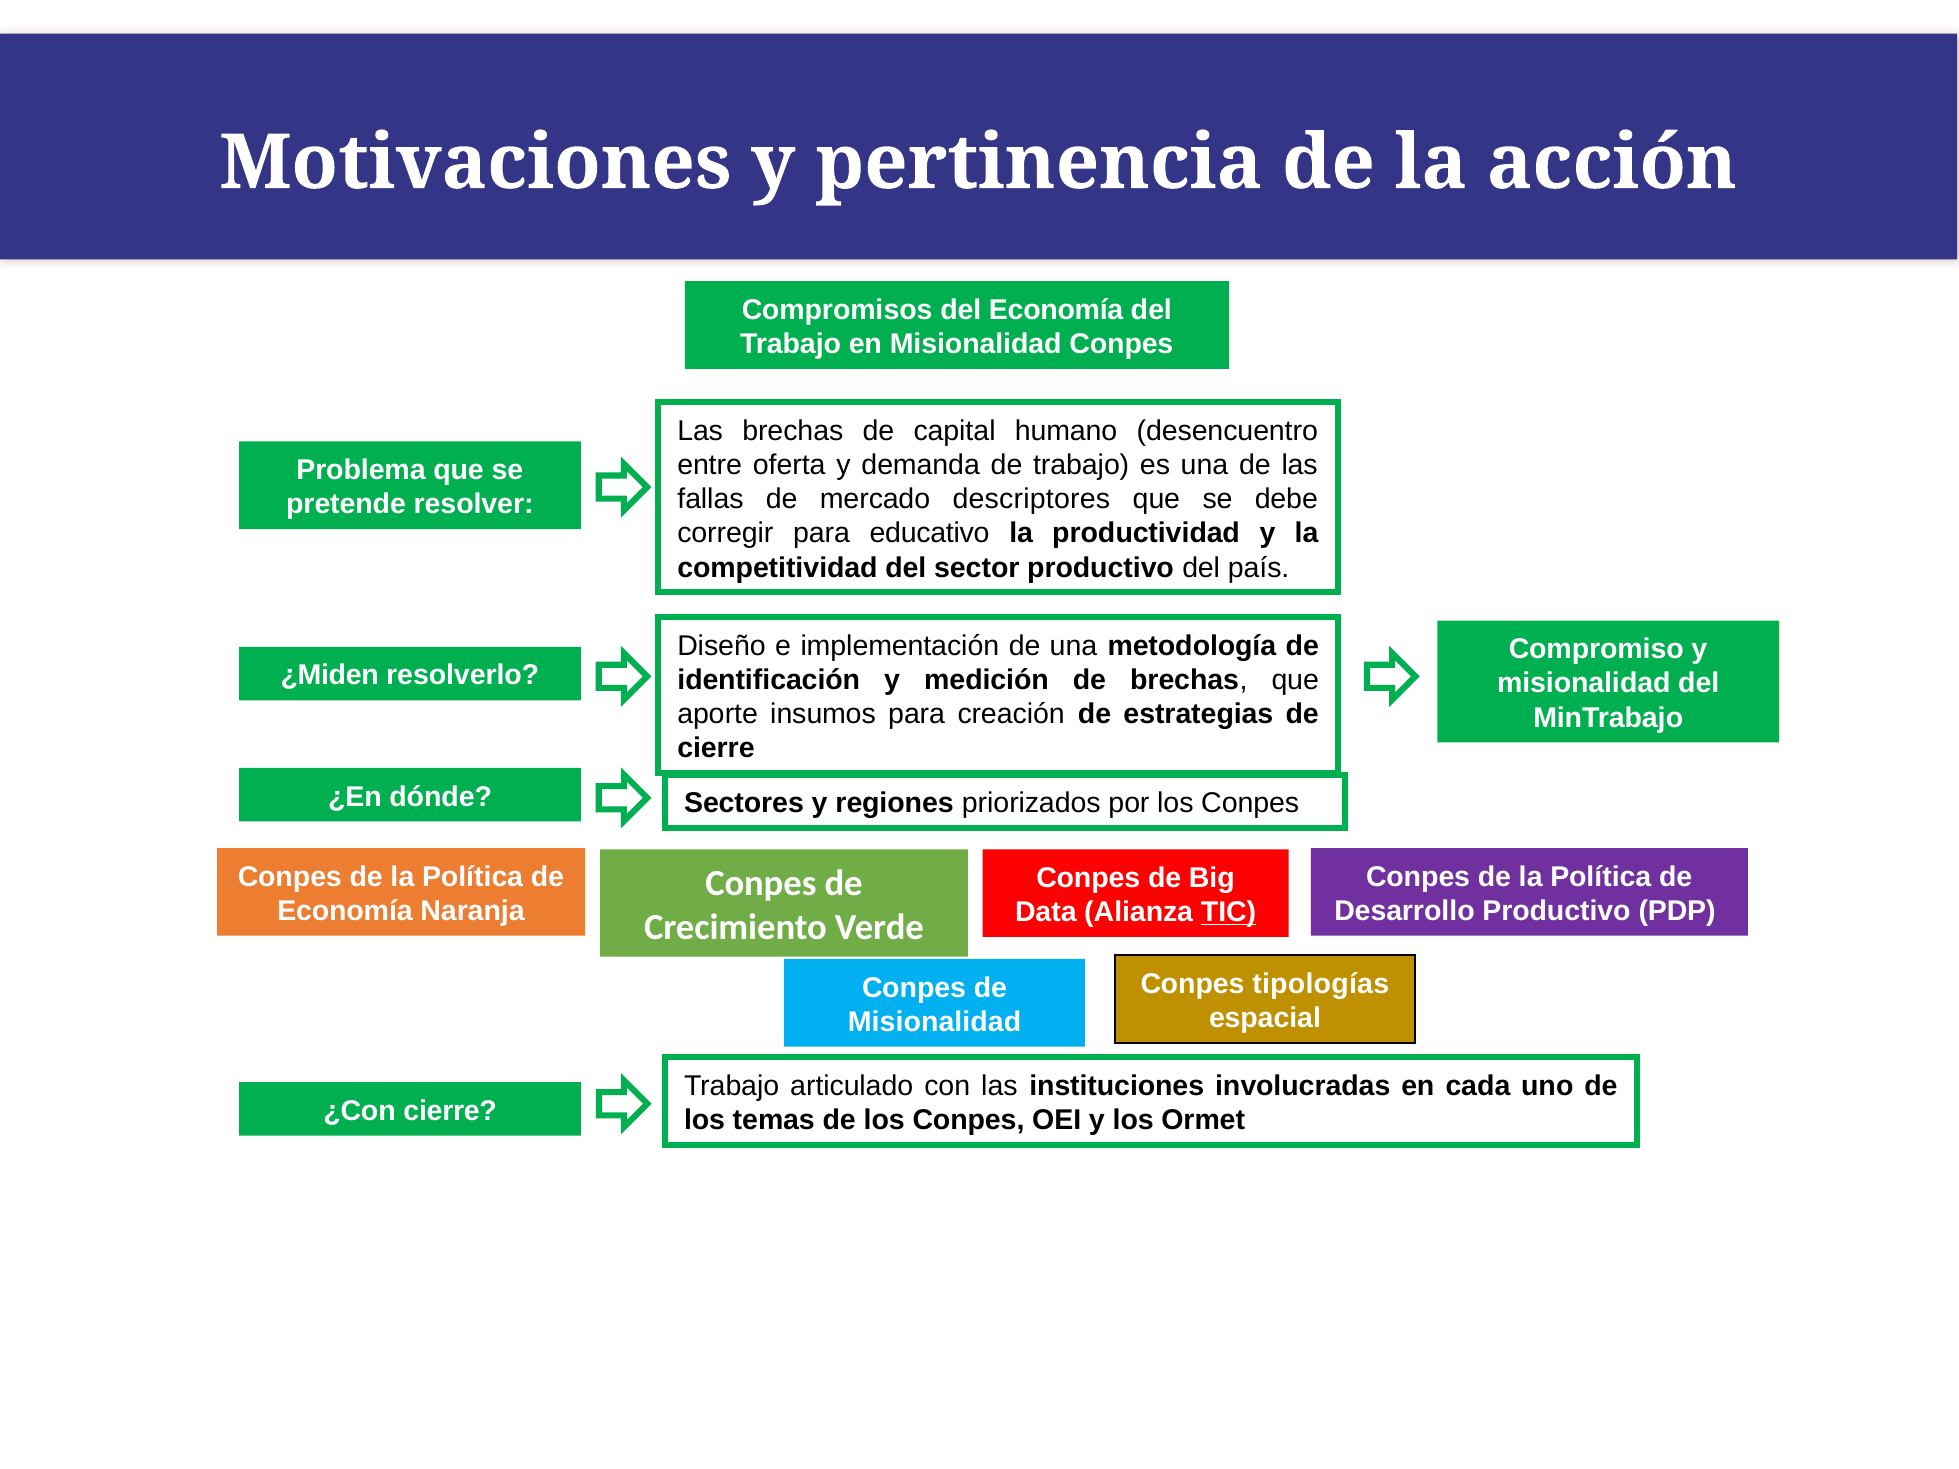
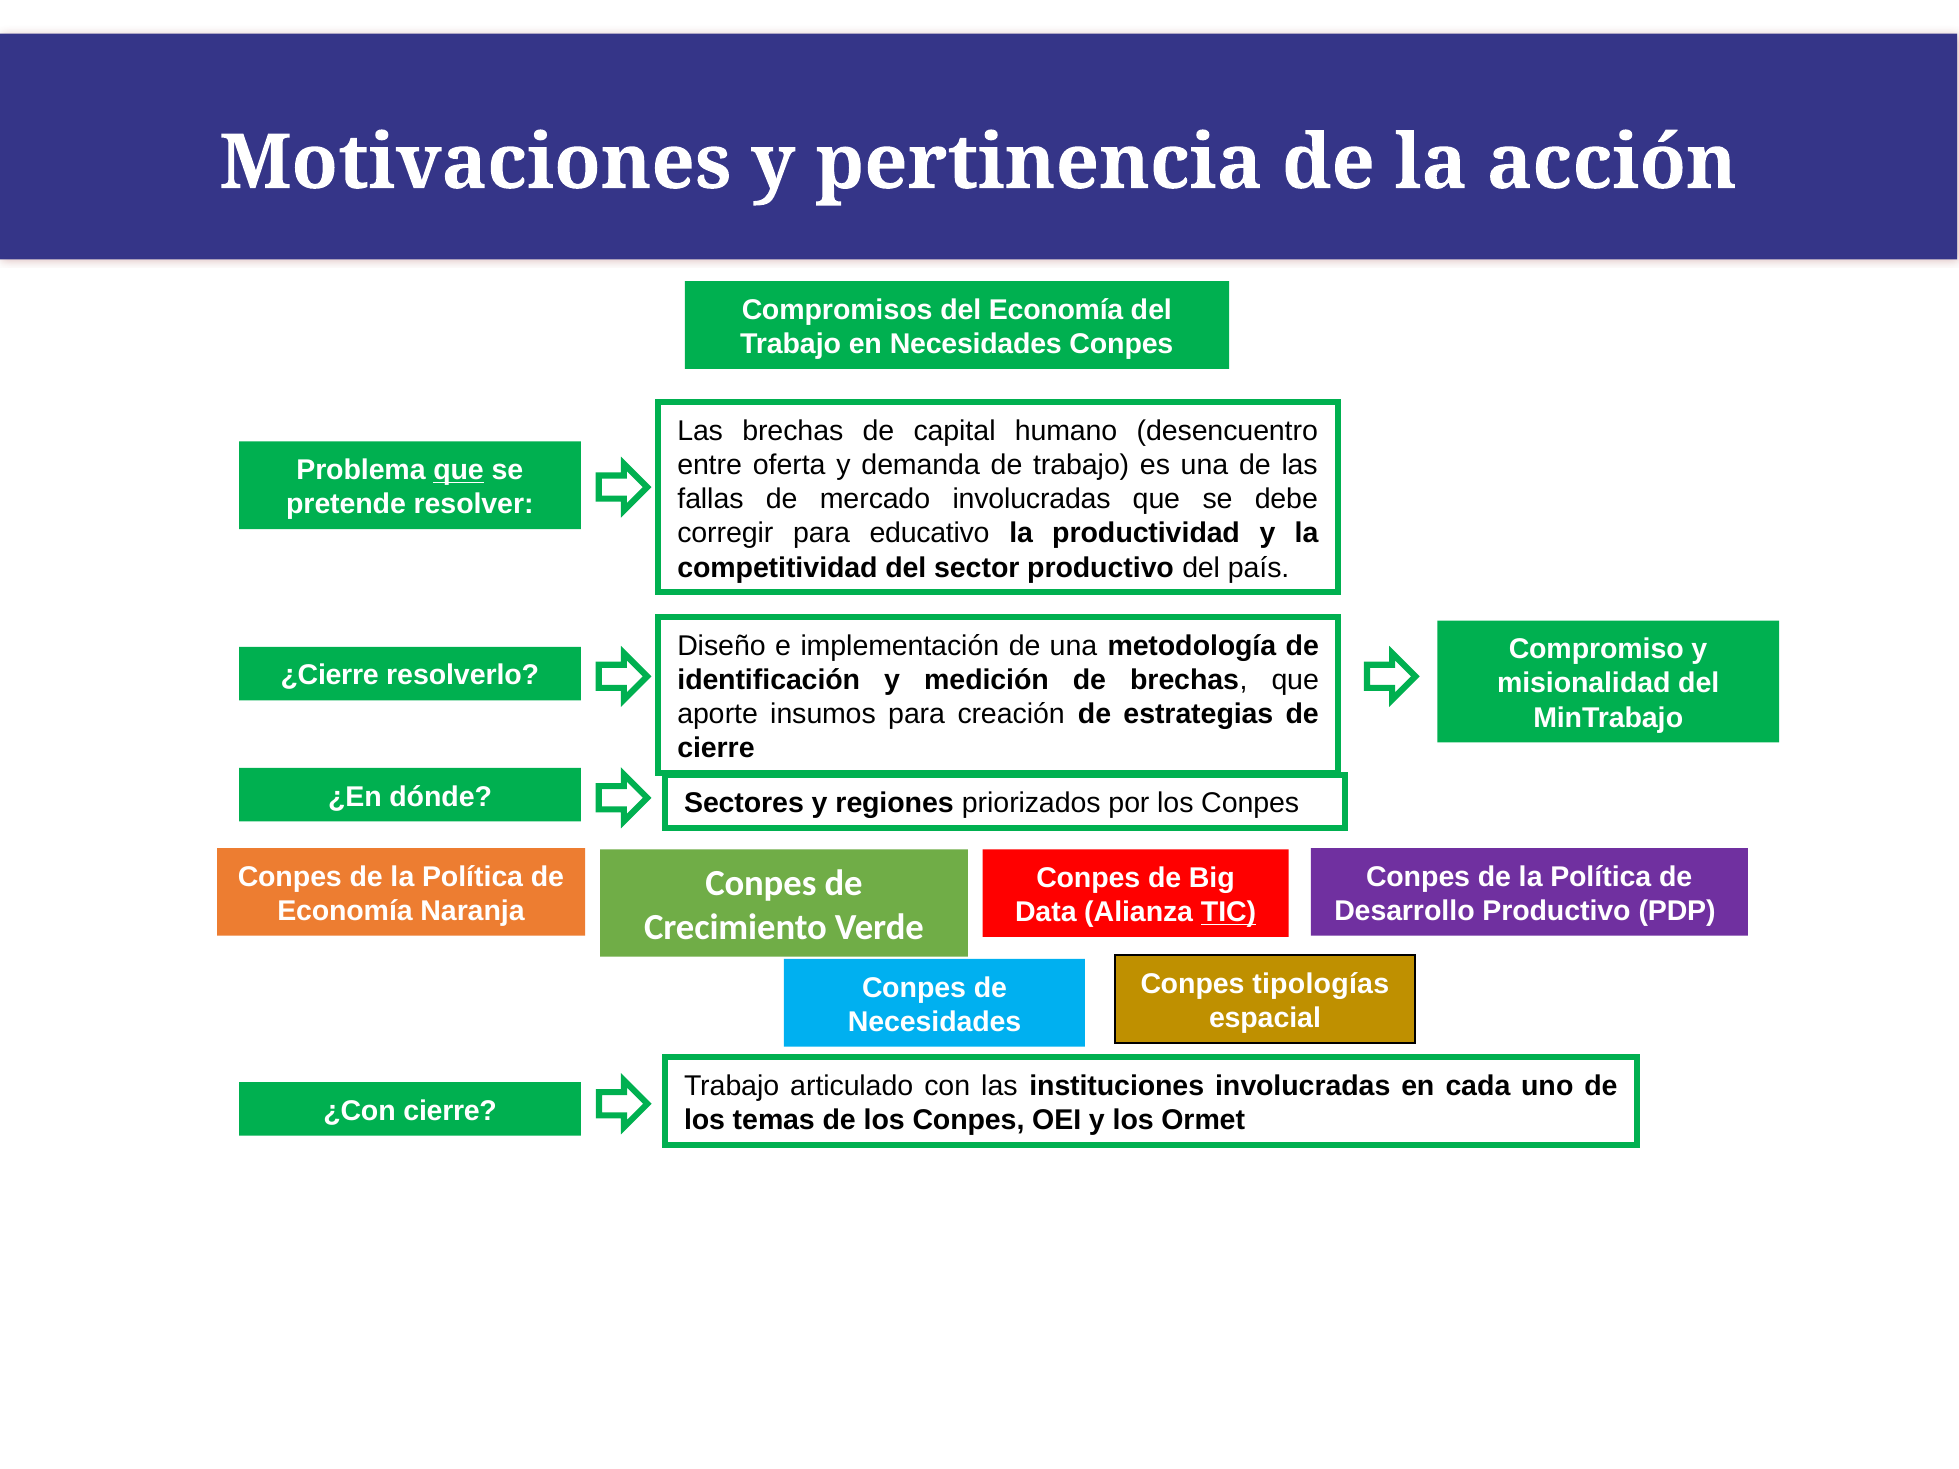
en Misionalidad: Misionalidad -> Necesidades
que at (459, 470) underline: none -> present
mercado descriptores: descriptores -> involucradas
¿Miden: ¿Miden -> ¿Cierre
Misionalidad at (935, 1022): Misionalidad -> Necesidades
